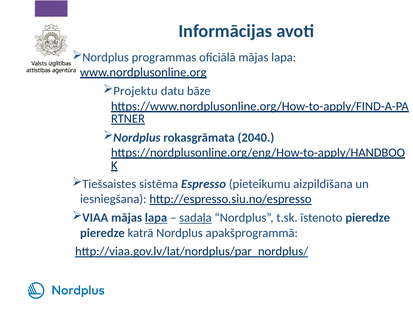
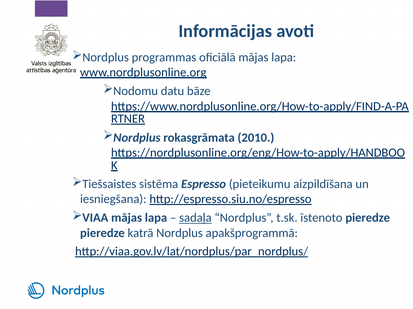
Projektu: Projektu -> Nodomu
2040: 2040 -> 2010
lapa at (156, 218) underline: present -> none
